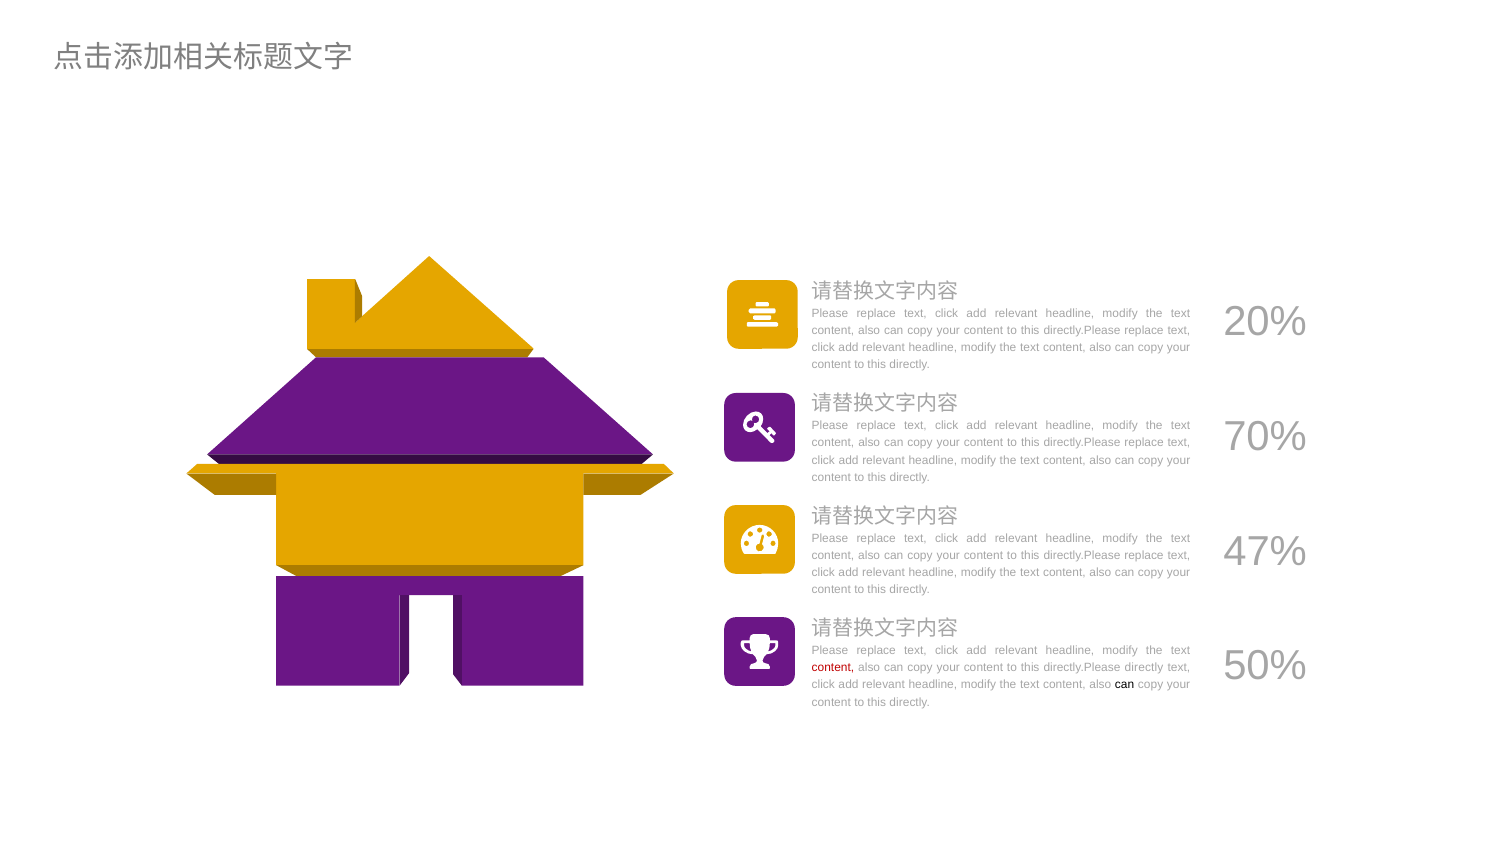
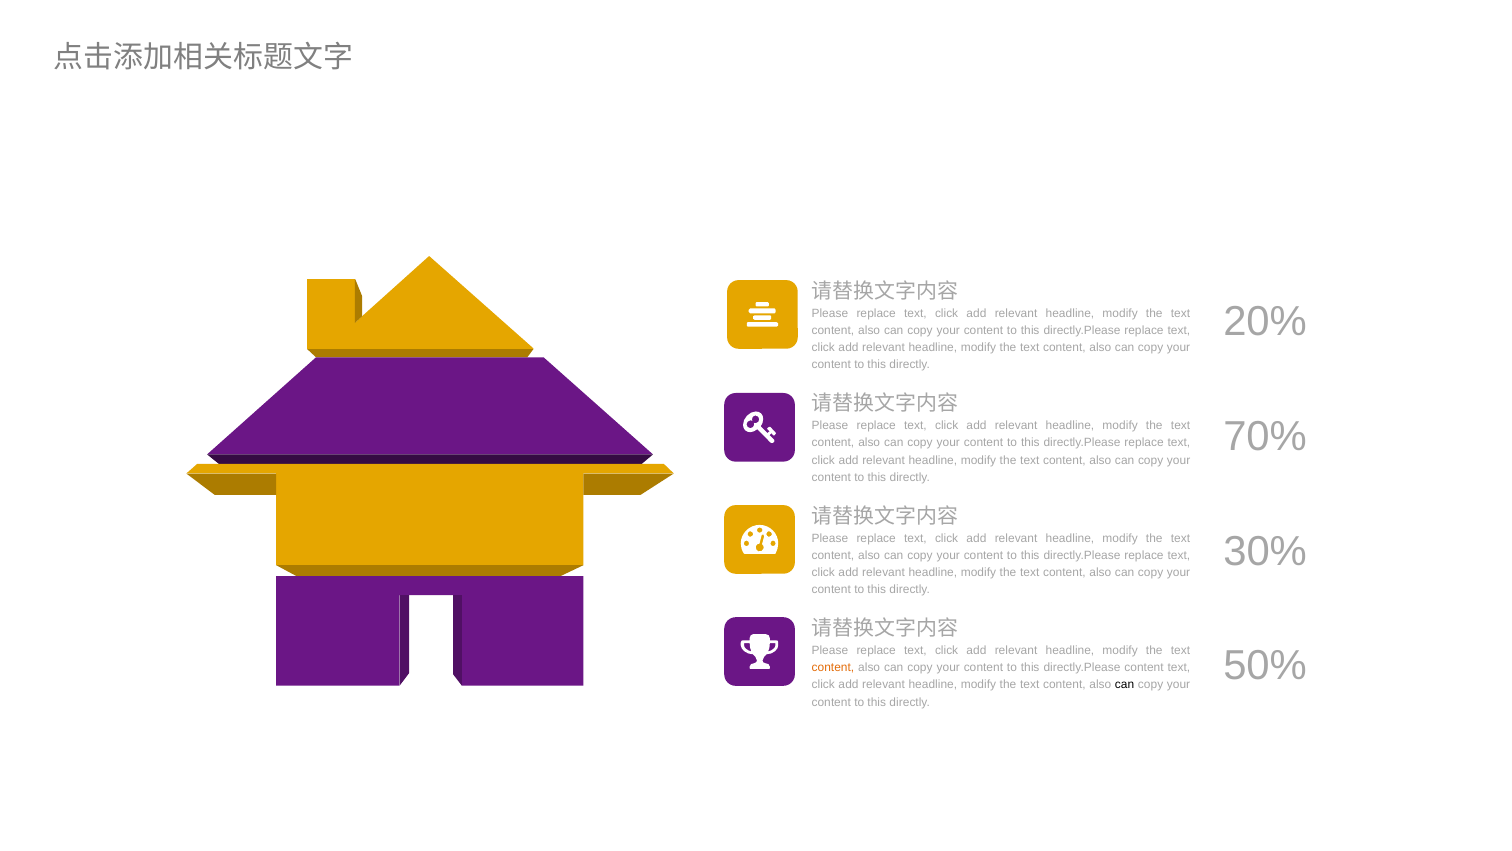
47%: 47% -> 30%
content at (833, 667) colour: red -> orange
directly.Please directly: directly -> content
